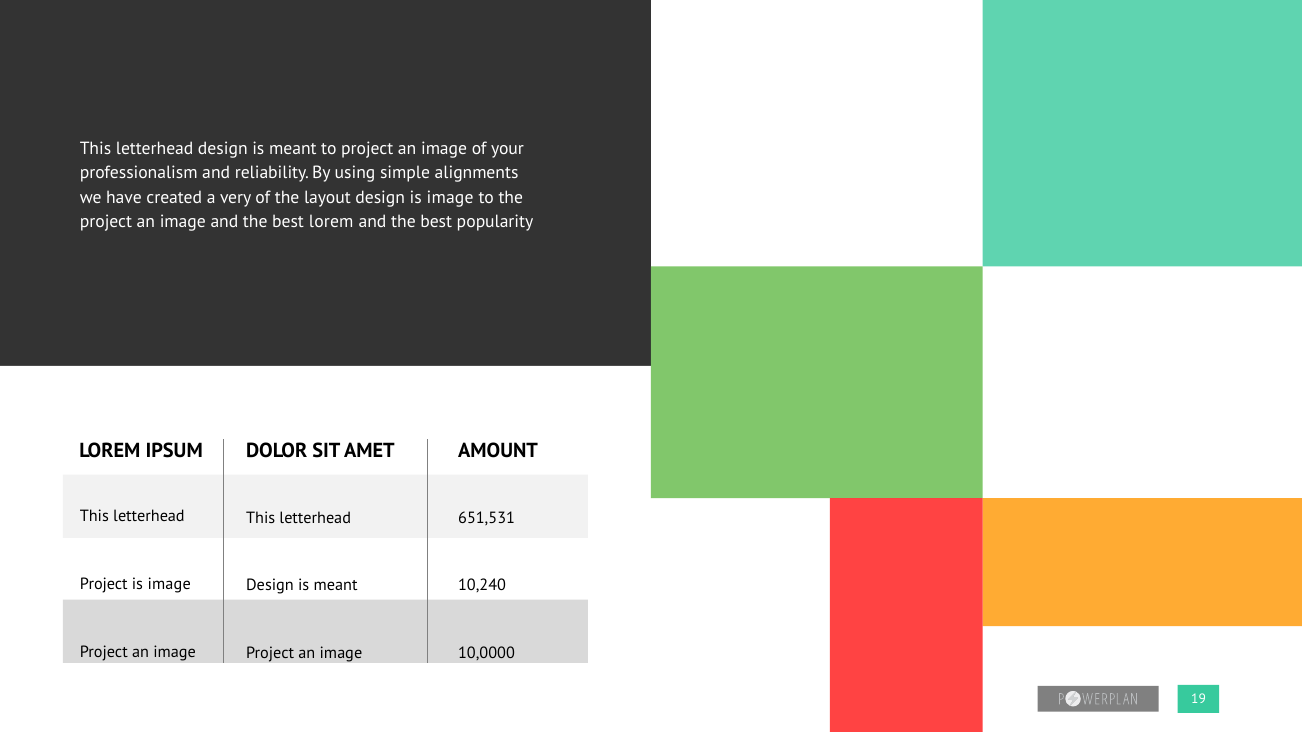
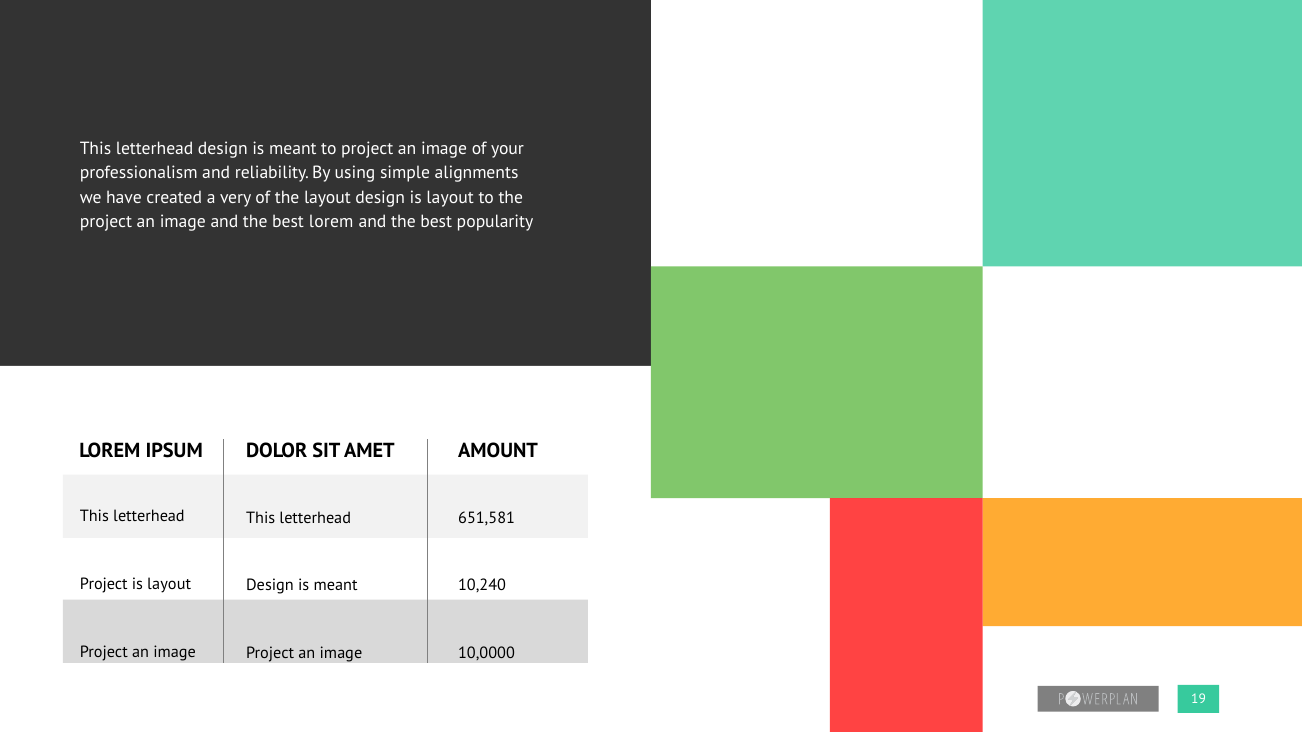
design is image: image -> layout
651,531: 651,531 -> 651,581
image at (169, 585): image -> layout
